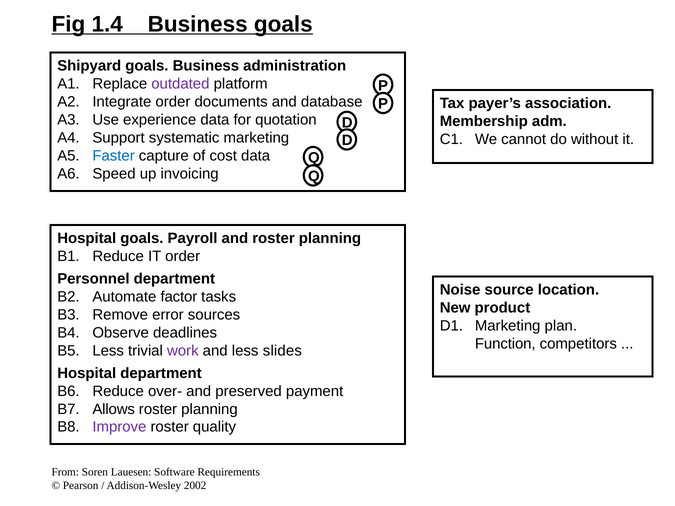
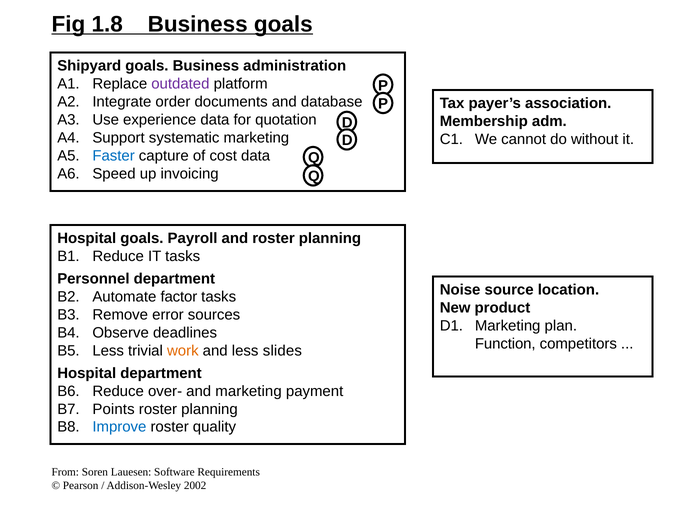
1.4: 1.4 -> 1.8
IT order: order -> tasks
work colour: purple -> orange
and preserved: preserved -> marketing
Allows: Allows -> Points
Improve colour: purple -> blue
